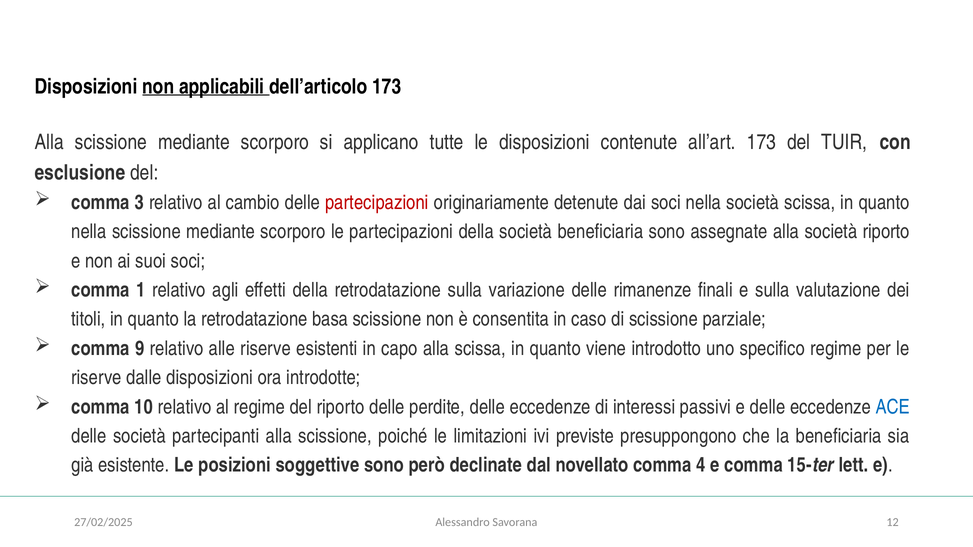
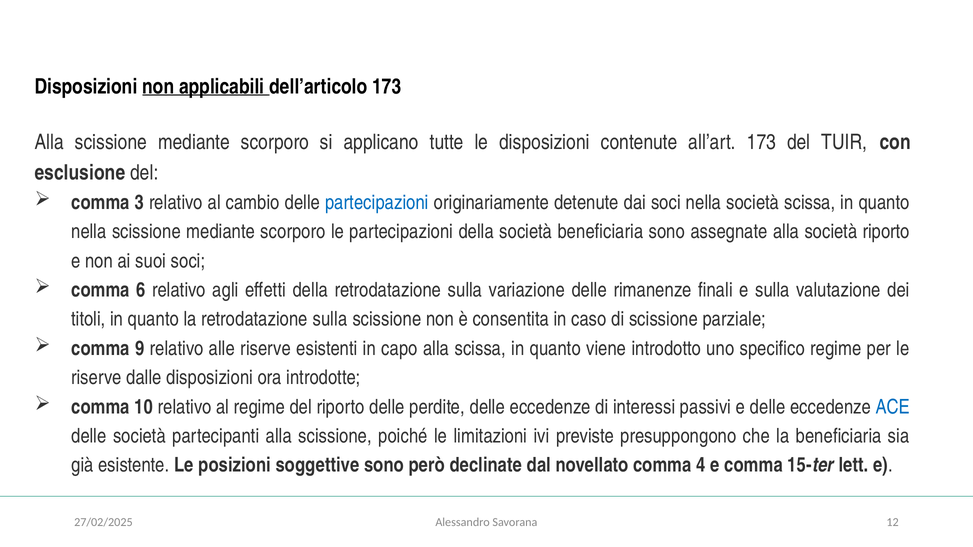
partecipazioni at (377, 203) colour: red -> blue
1: 1 -> 6
la retrodatazione basa: basa -> sulla
